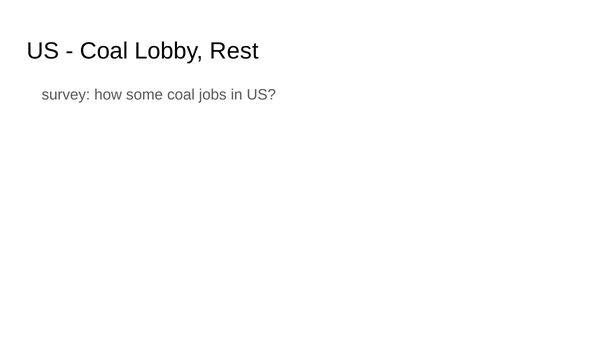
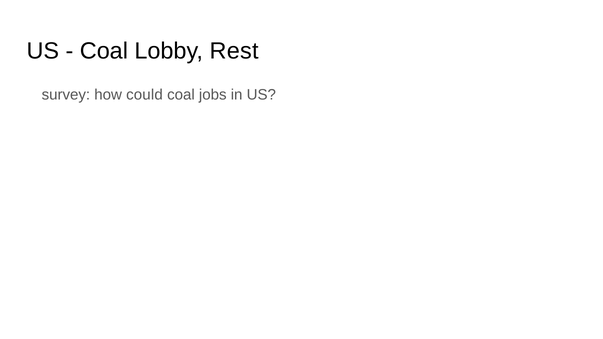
some: some -> could
